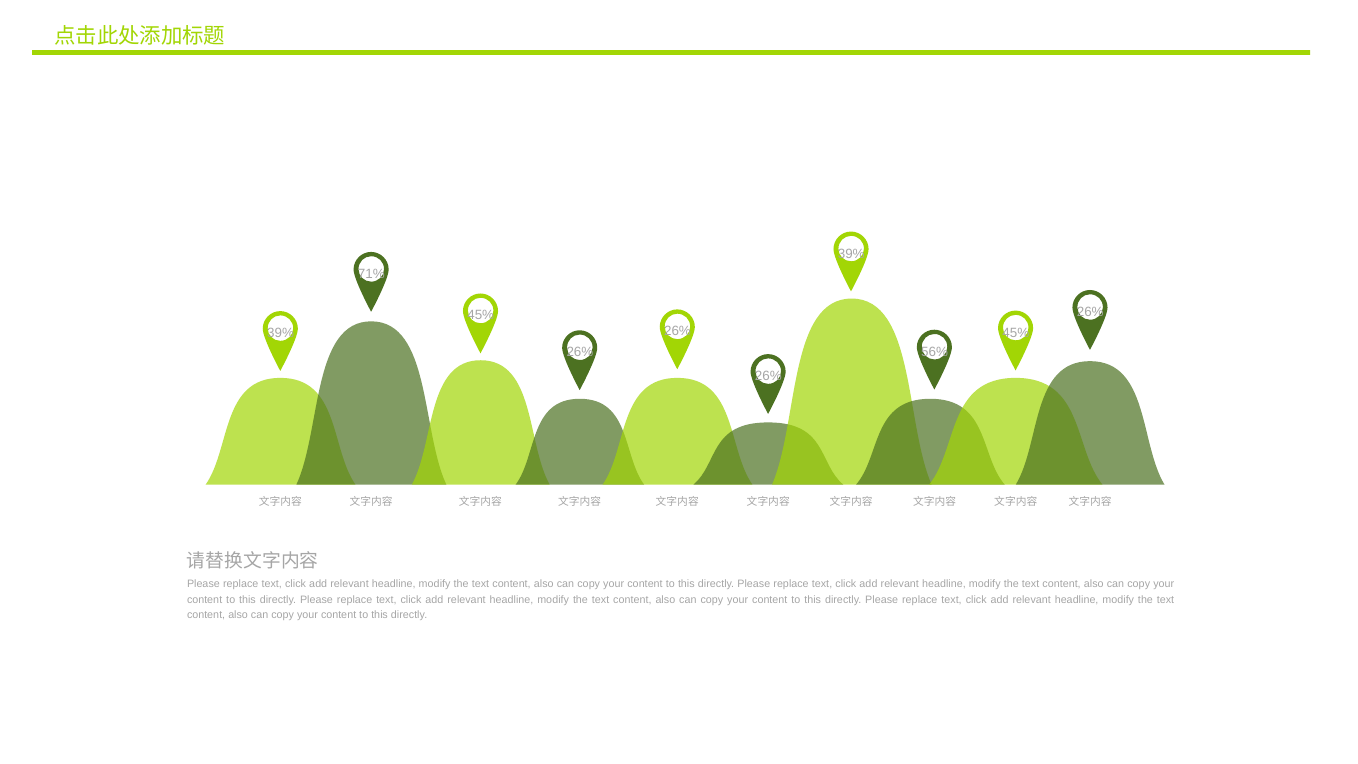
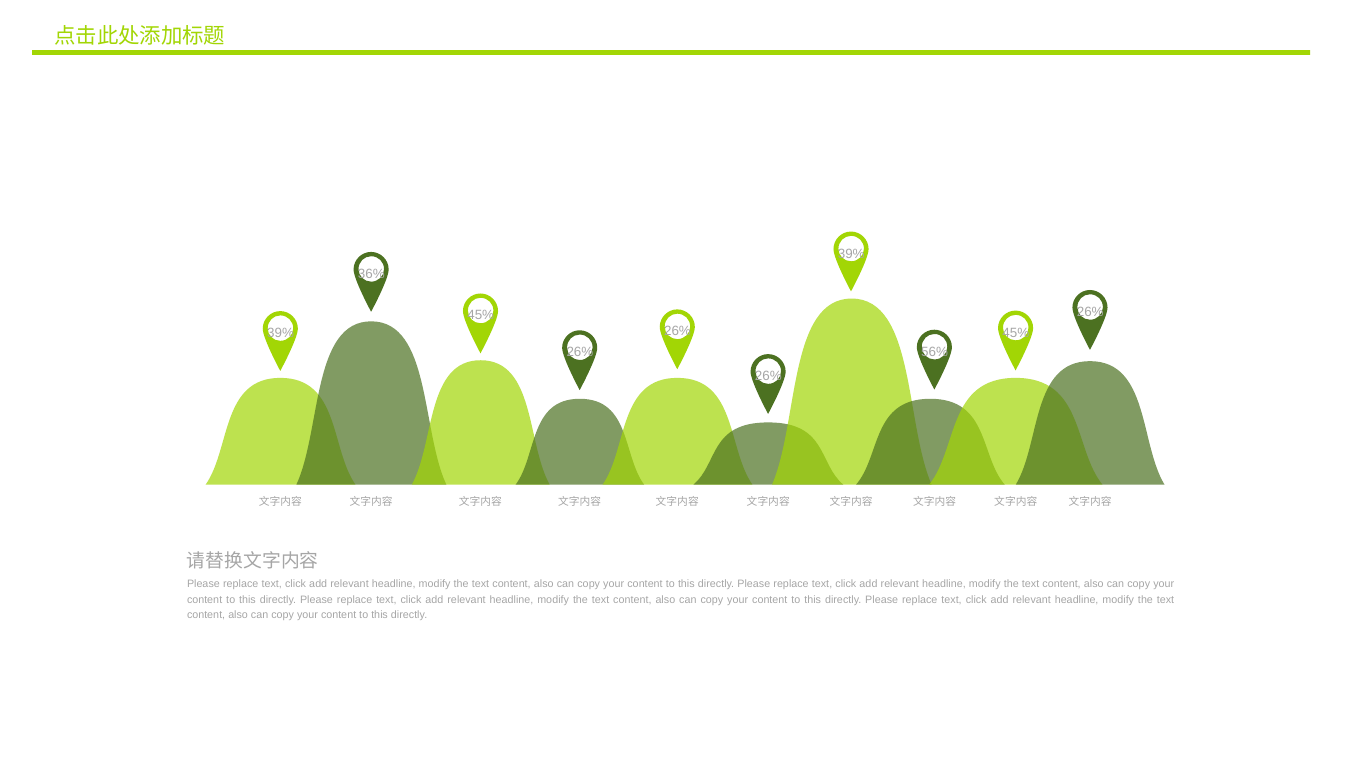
71%: 71% -> 36%
